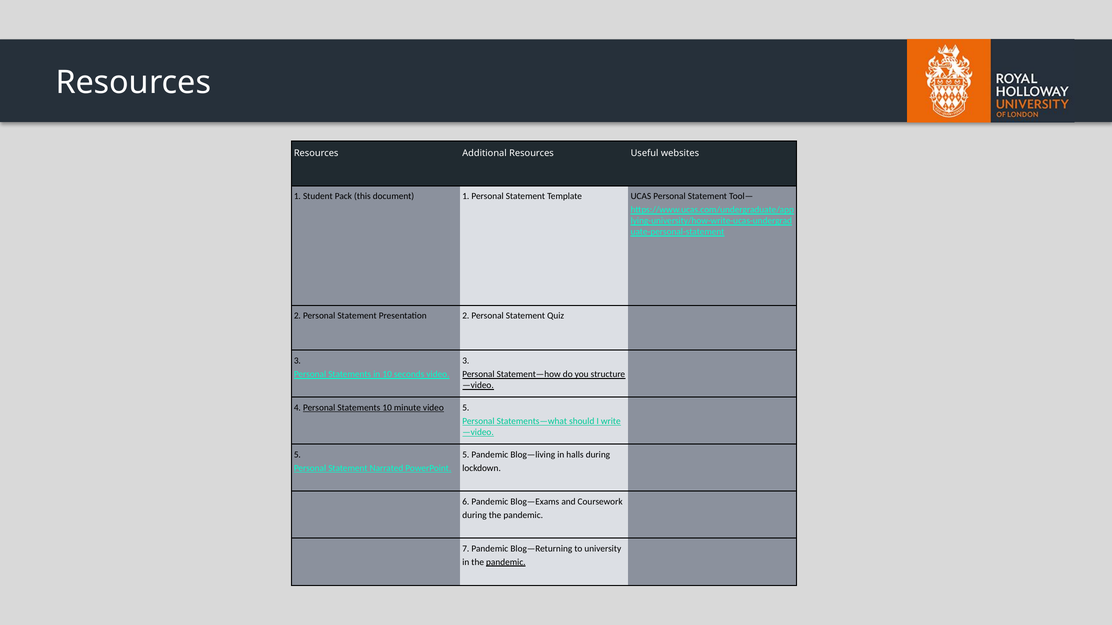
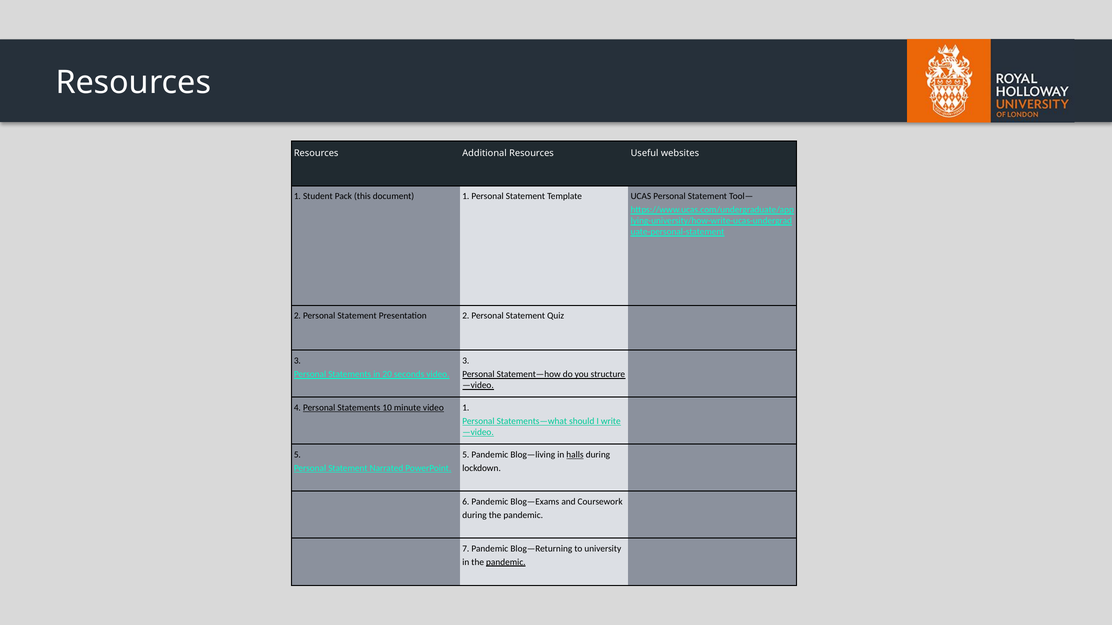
in 10: 10 -> 20
video 5: 5 -> 1
halls underline: none -> present
